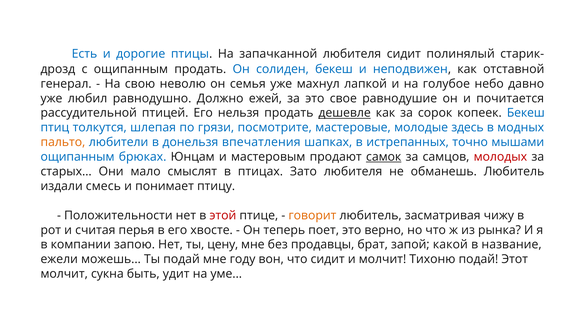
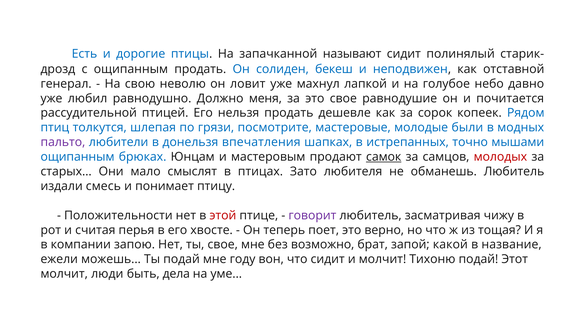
запачканной любителя: любителя -> называют
семья: семья -> ловит
ежей: ежей -> меня
дешевле underline: present -> none
копеек Бекеш: Бекеш -> Рядом
здесь: здесь -> были
пальто colour: orange -> purple
говорит colour: orange -> purple
рынка: рынка -> тощая
ты цену: цену -> свое
продавцы: продавцы -> возможно
сукна: сукна -> люди
удит: удит -> дела
